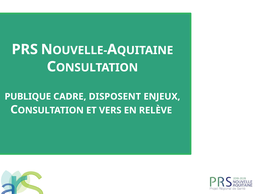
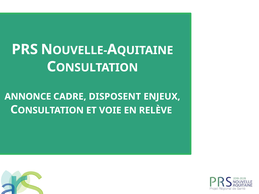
PUBLIQUE: PUBLIQUE -> ANNONCE
VERS: VERS -> VOIE
